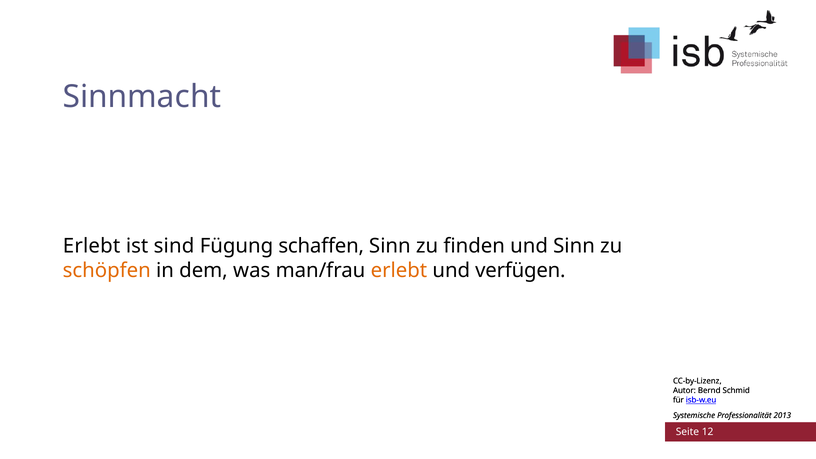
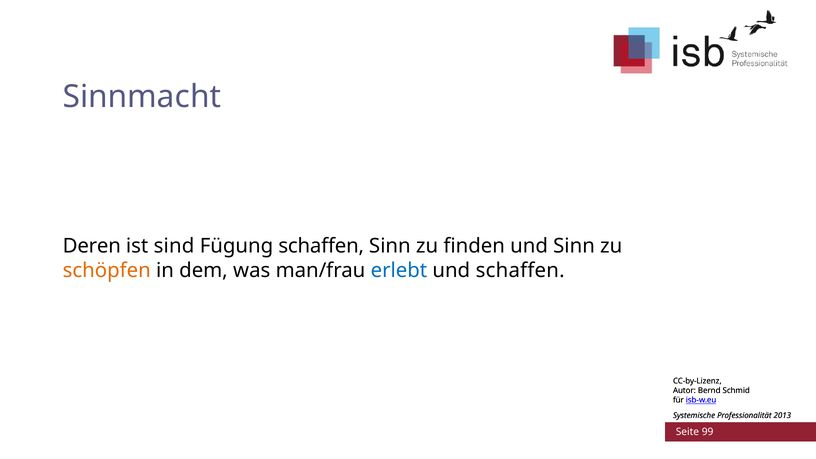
Erlebt at (92, 246): Erlebt -> Deren
erlebt at (399, 271) colour: orange -> blue
und verfügen: verfügen -> schaffen
12: 12 -> 99
